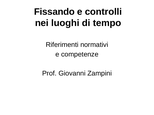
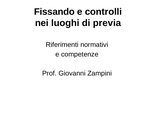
tempo: tempo -> previa
